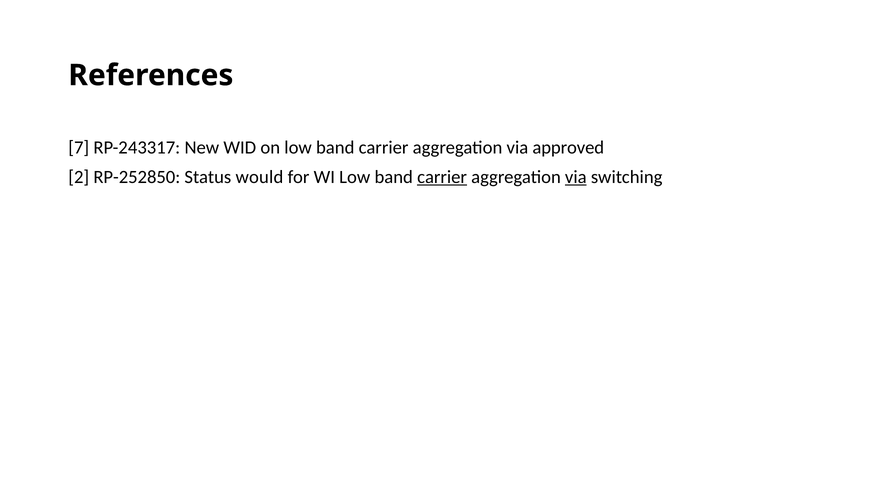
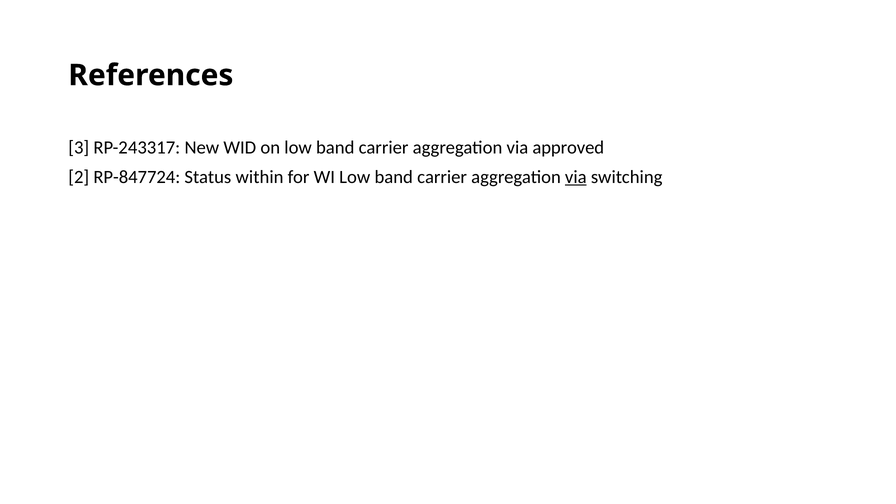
7: 7 -> 3
RP-252850: RP-252850 -> RP-847724
would: would -> within
carrier at (442, 177) underline: present -> none
